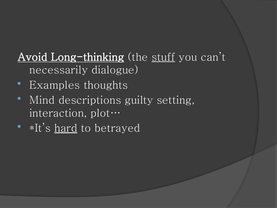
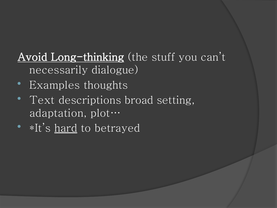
stuff underline: present -> none
Mind: Mind -> Text
guilty: guilty -> broad
interaction: interaction -> adaptation
